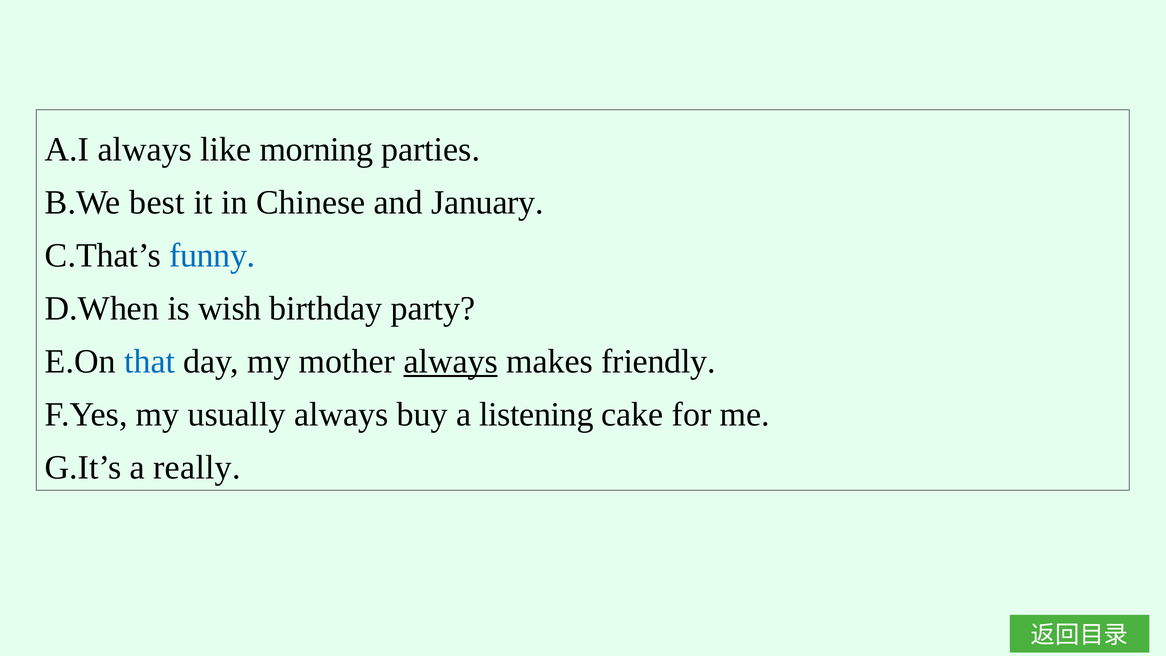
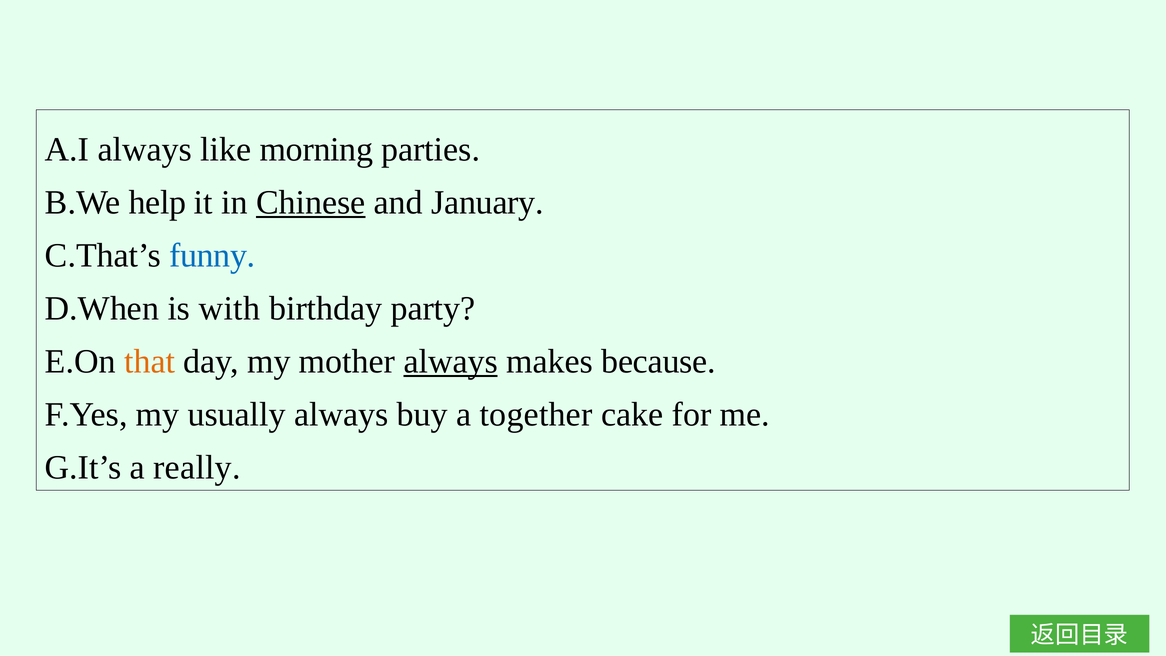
best: best -> help
Chinese underline: none -> present
wish: wish -> with
that colour: blue -> orange
friendly: friendly -> because
listening: listening -> together
